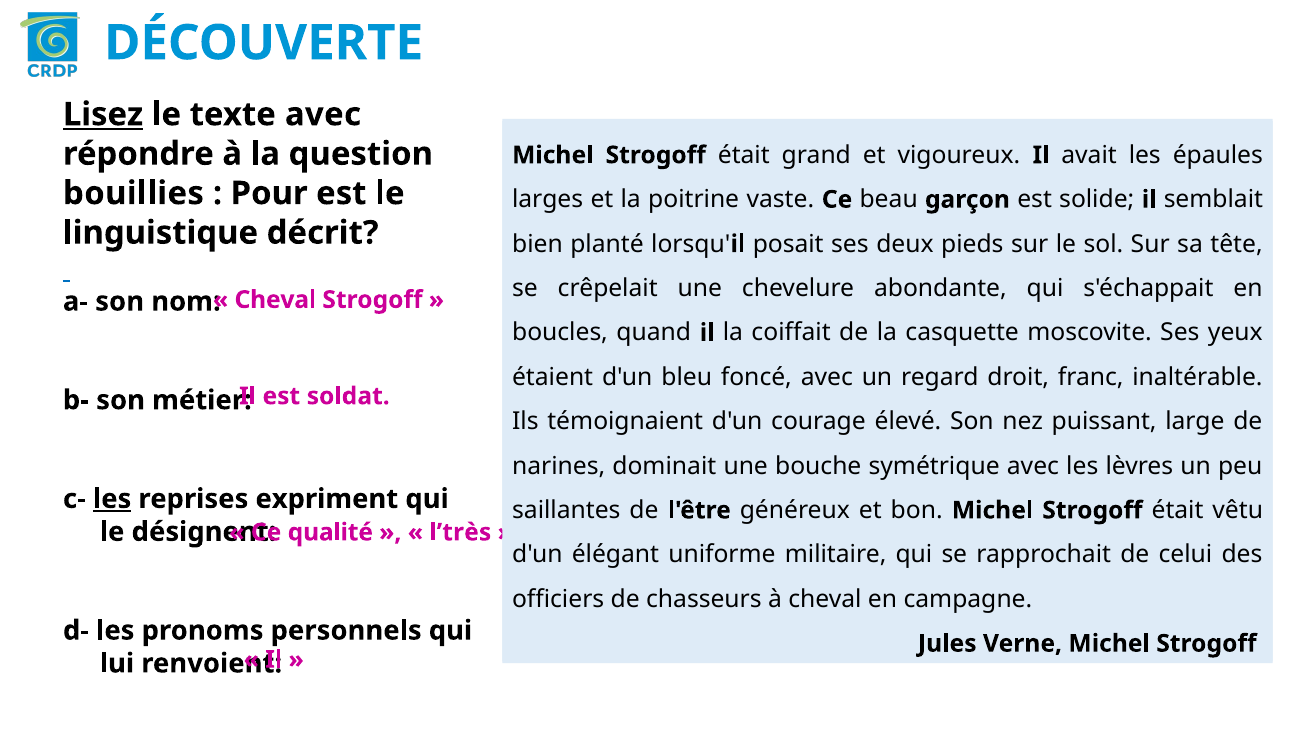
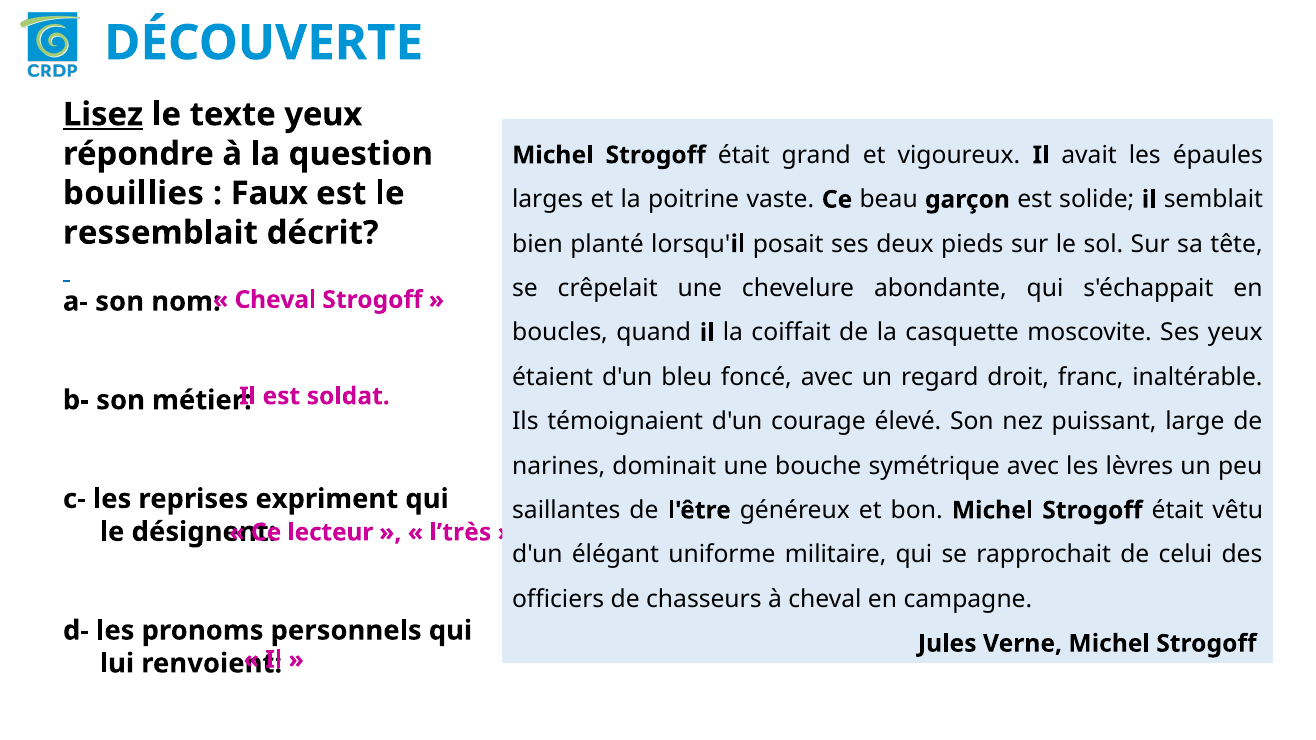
texte avec: avec -> yeux
Pour: Pour -> Faux
linguistique: linguistique -> ressemblait
les at (112, 499) underline: present -> none
qualité: qualité -> lecteur
